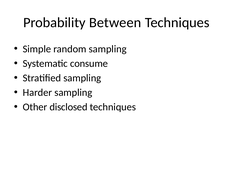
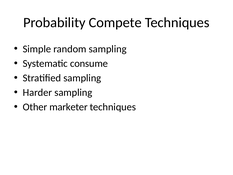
Between: Between -> Compete
disclosed: disclosed -> marketer
